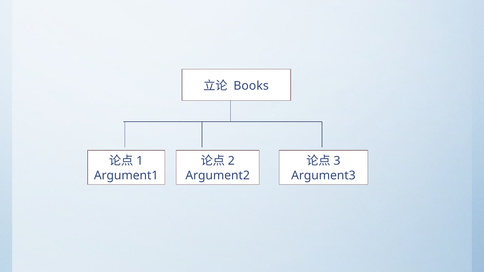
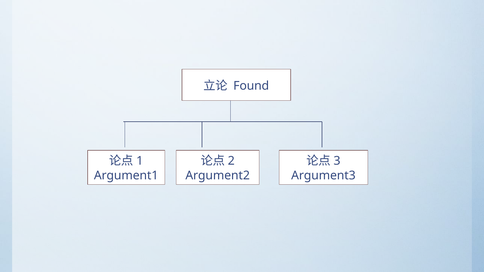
Books: Books -> Found
